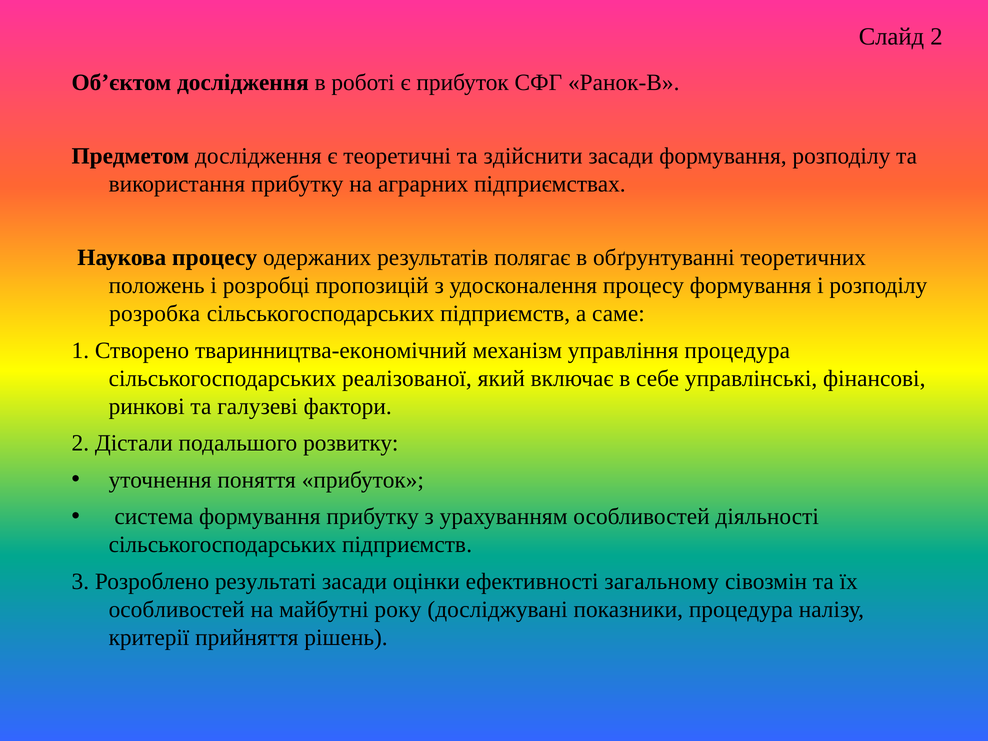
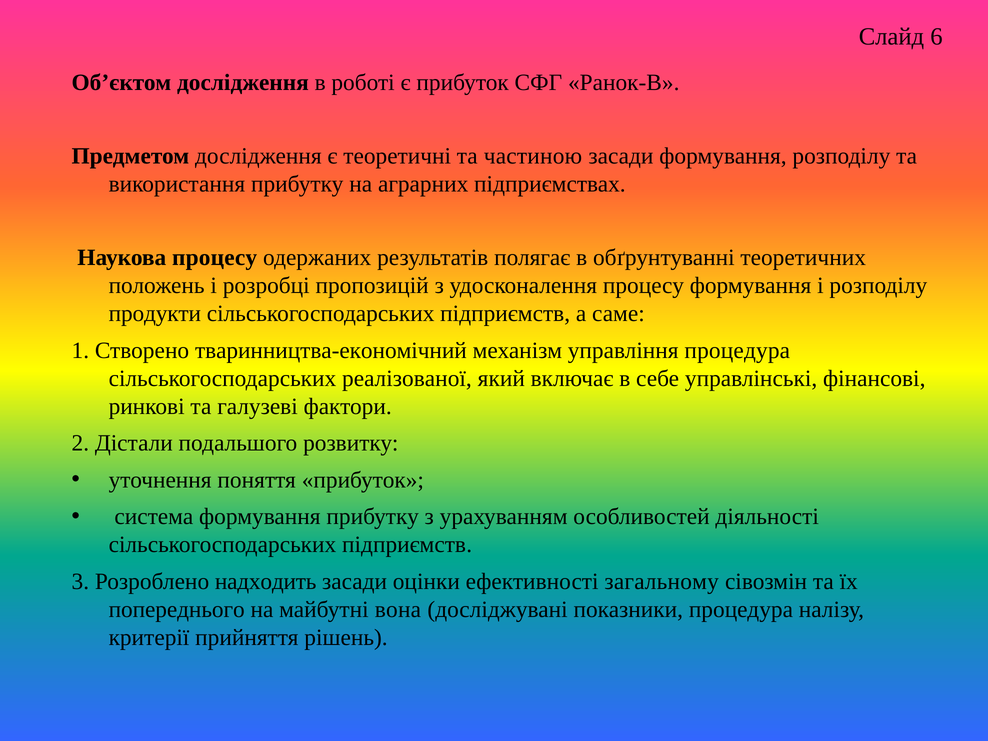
Слайд 2: 2 -> 6
здійснити: здійснити -> частиною
розробка: розробка -> продукти
результаті: результаті -> надходить
особливостей at (177, 610): особливостей -> попереднього
року: року -> вона
